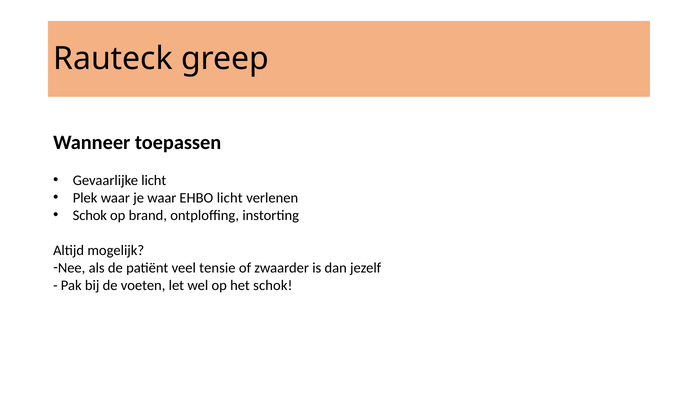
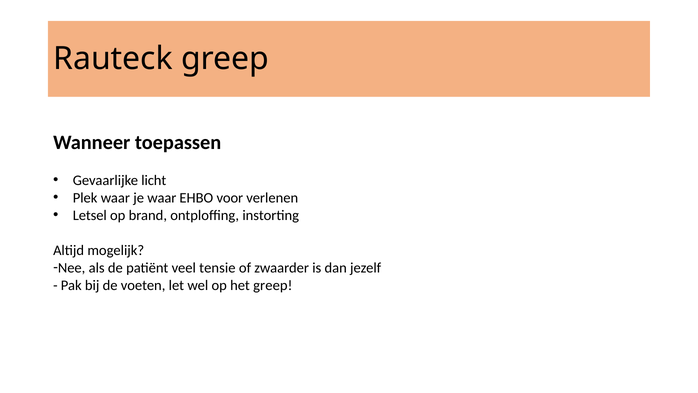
EHBO licht: licht -> voor
Schok at (90, 215): Schok -> Letsel
het schok: schok -> greep
